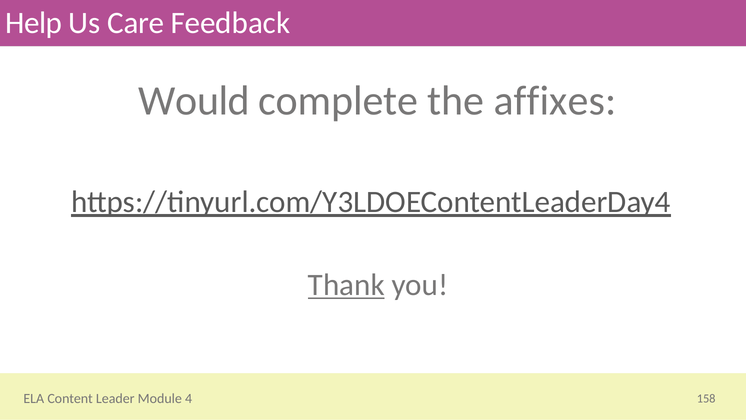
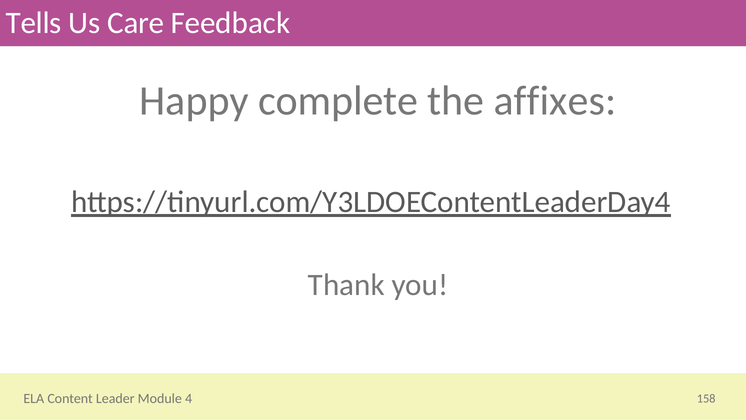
Help: Help -> Tells
Would: Would -> Happy
Thank underline: present -> none
